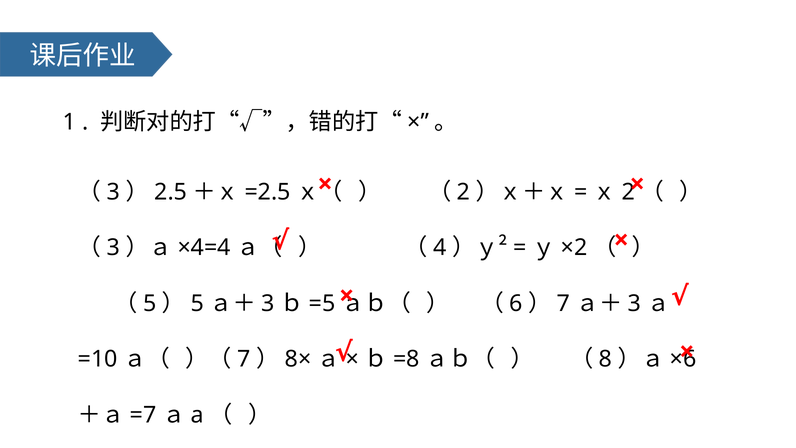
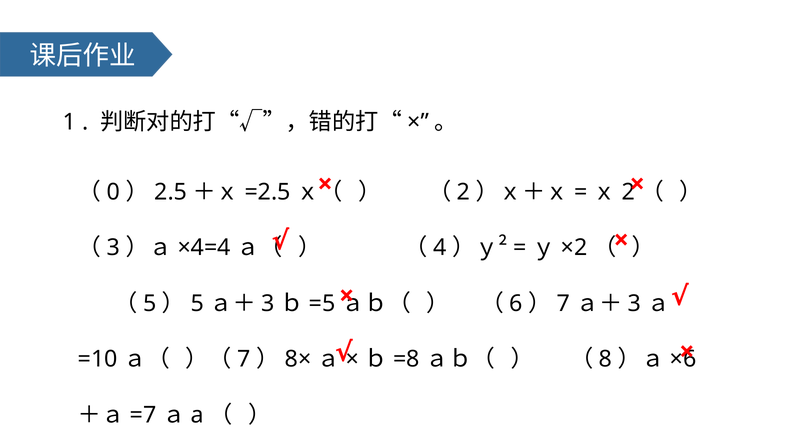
3 at (113, 192): 3 -> 0
